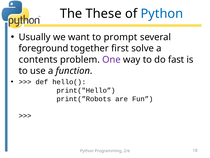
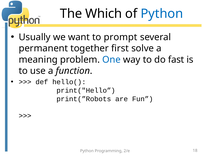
These: These -> Which
foreground: foreground -> permanent
contents: contents -> meaning
One colour: purple -> blue
